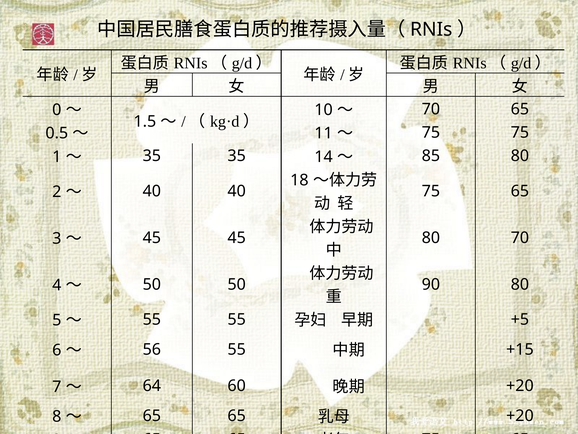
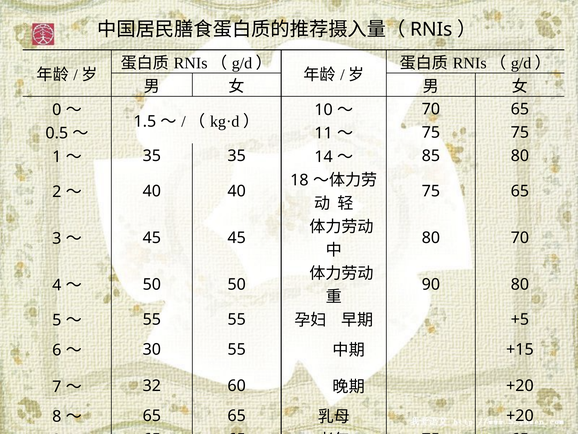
56: 56 -> 30
64: 64 -> 32
